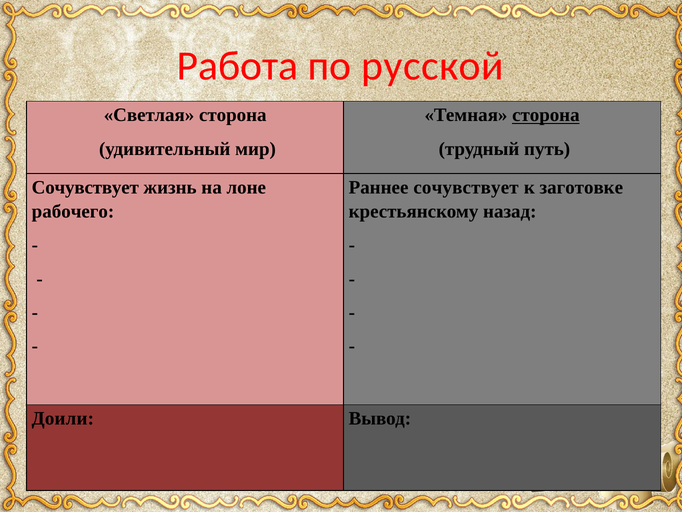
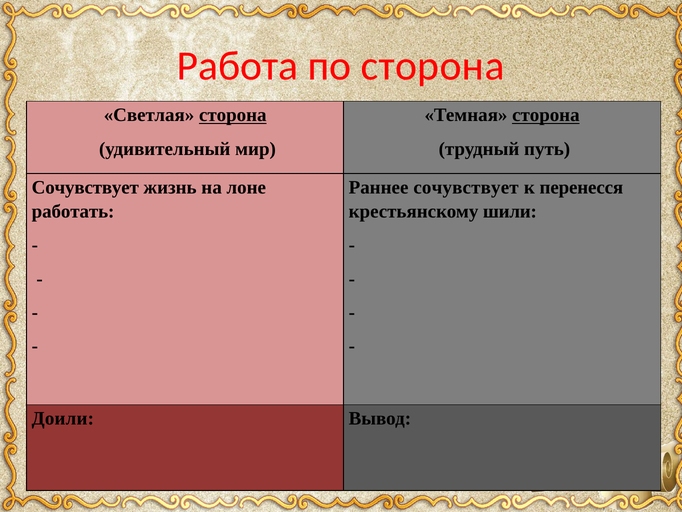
по русской: русской -> сторона
сторона at (233, 115) underline: none -> present
заготовке: заготовке -> перенесся
рабочего: рабочего -> работать
назад: назад -> шили
